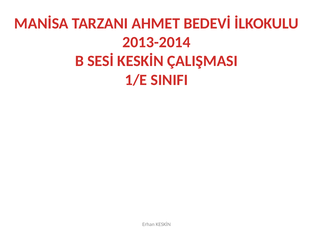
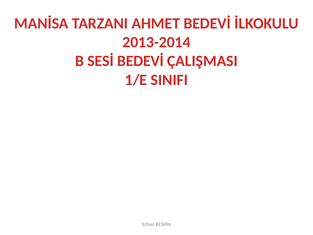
SESİ KESKİN: KESKİN -> BEDEVİ
